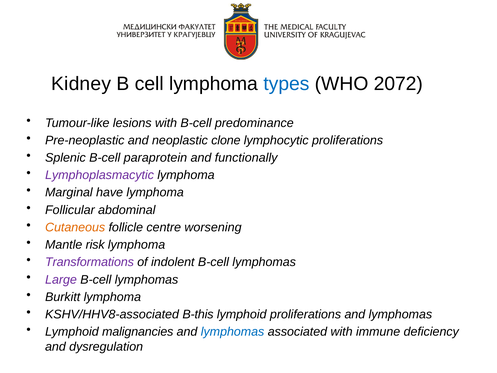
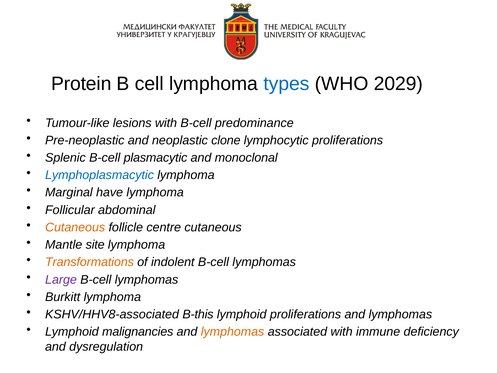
Kidney: Kidney -> Protein
2072: 2072 -> 2029
paraprotein: paraprotein -> plasmacytic
functionally: functionally -> monoclonal
Lymphoplasmacytic colour: purple -> blue
centre worsening: worsening -> cutaneous
risk: risk -> site
Transformations colour: purple -> orange
lymphomas at (233, 332) colour: blue -> orange
